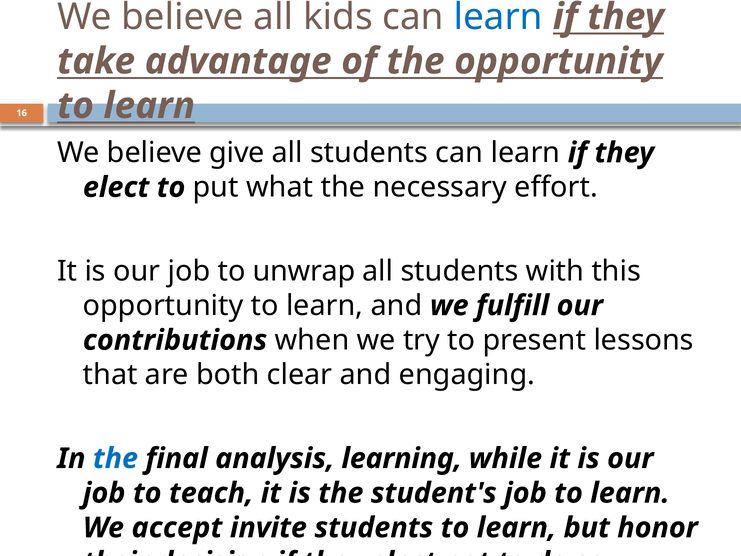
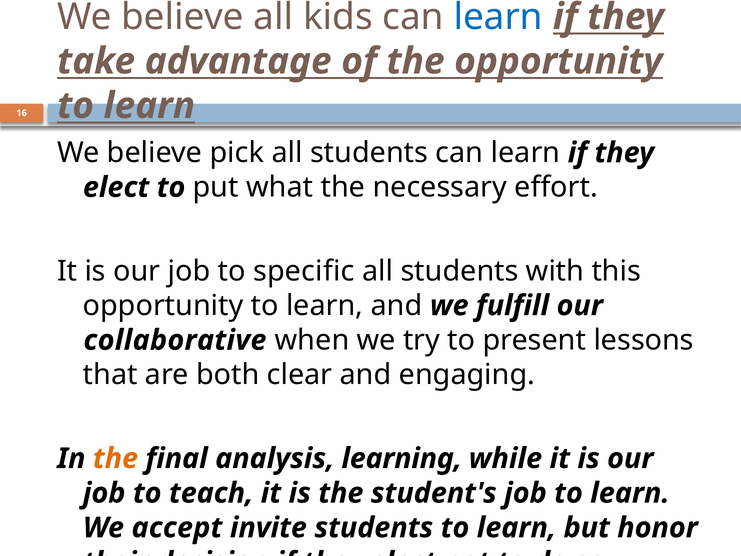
give: give -> pick
unwrap: unwrap -> specific
contributions: contributions -> collaborative
the at (115, 458) colour: blue -> orange
